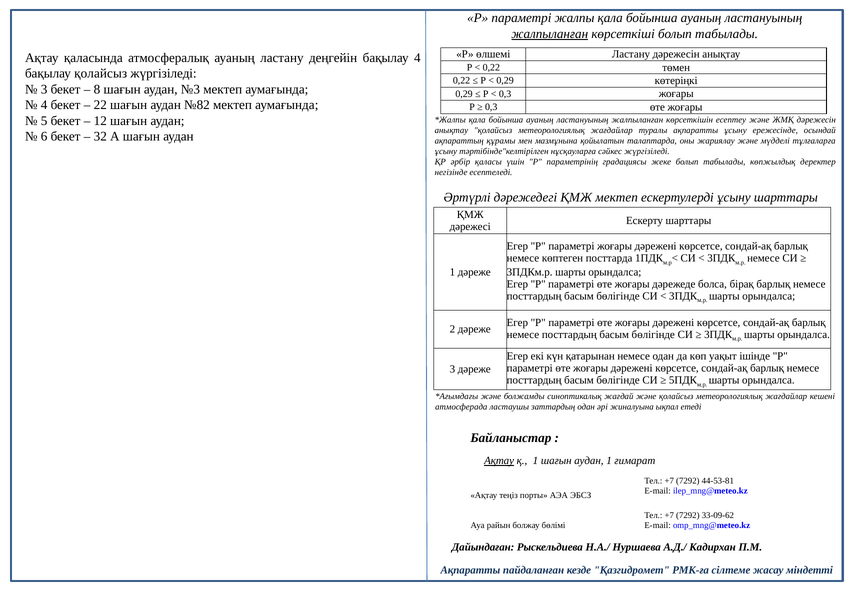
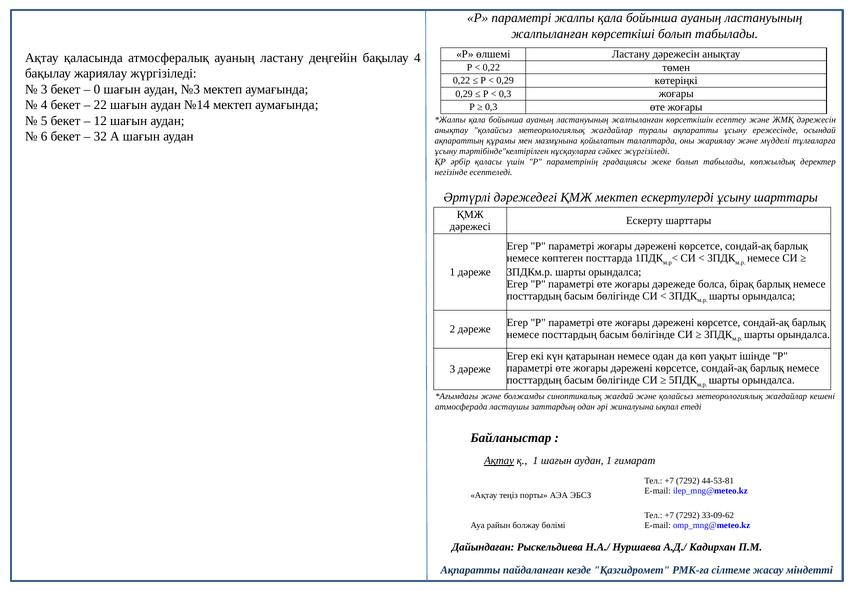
жалпыланған at (550, 34) underline: present -> none
бақылау қолайсыз: қолайсыз -> жариялау
8: 8 -> 0
№82: №82 -> №14
